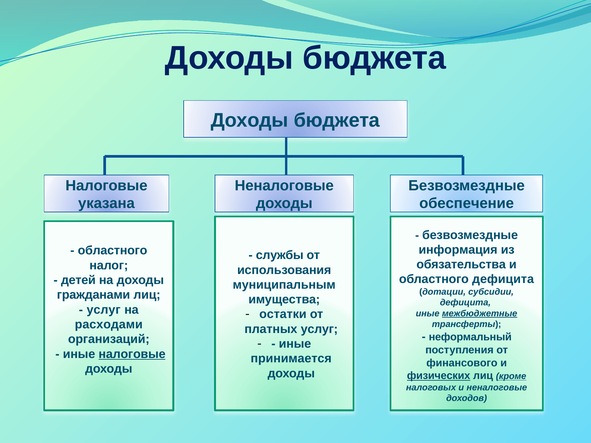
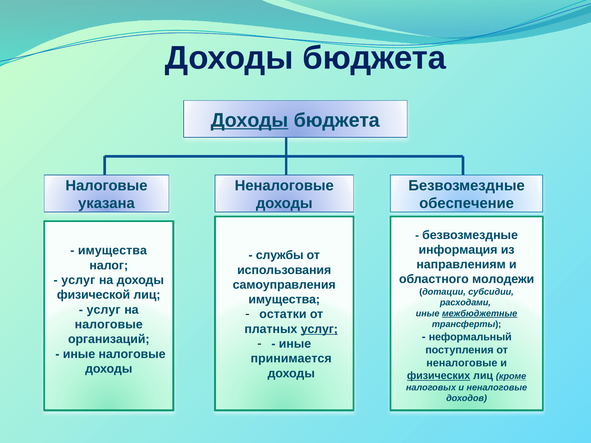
Доходы at (250, 120) underline: none -> present
областного at (113, 251): областного -> имущества
обязательства: обязательства -> направлениям
областного дефицита: дефицита -> молодежи
детей at (78, 280): детей -> услуг
муниципальным: муниципальным -> самоуправления
гражданами: гражданами -> физической
дефицита at (465, 303): дефицита -> расходами
расходами at (109, 325): расходами -> налоговые
услуг at (319, 329) underline: none -> present
налоговые at (132, 354) underline: present -> none
финансового at (462, 363): финансового -> неналоговые
